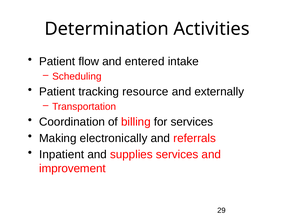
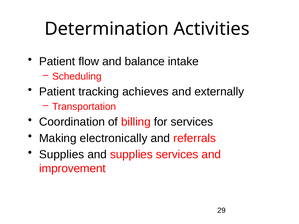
entered: entered -> balance
resource: resource -> achieves
Inpatient at (62, 155): Inpatient -> Supplies
